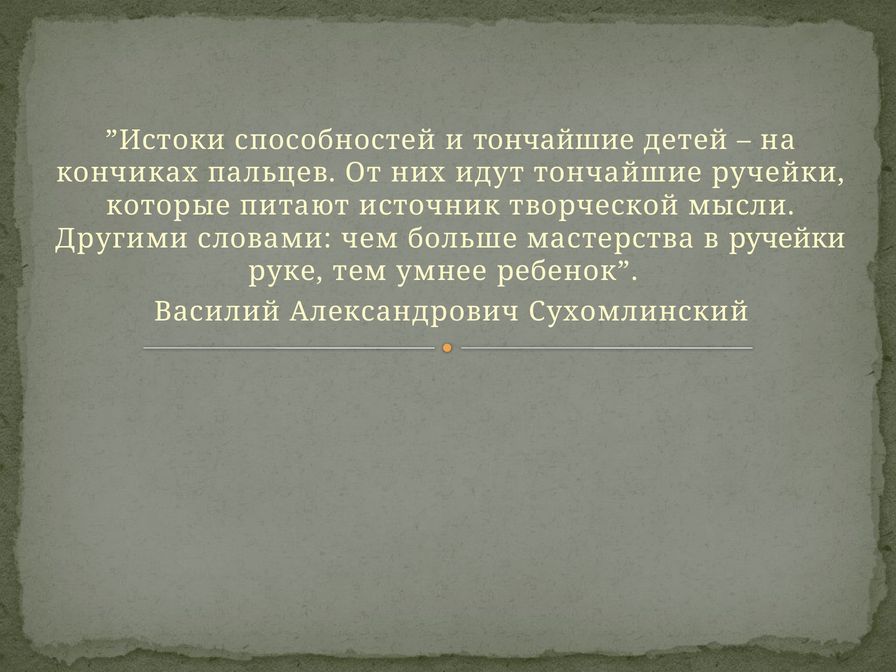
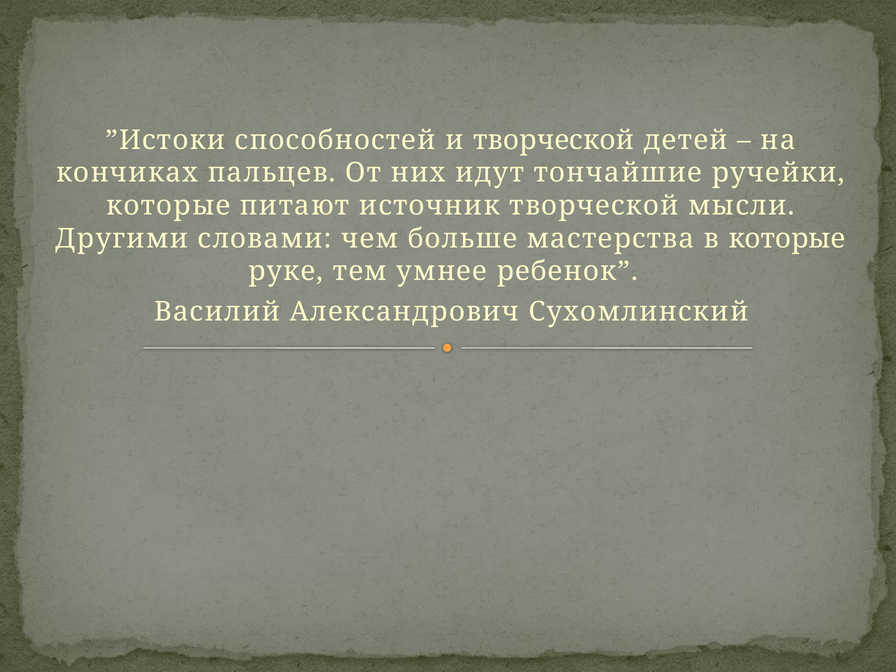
и тончайшие: тончайшие -> творческой
в ручейки: ручейки -> которые
